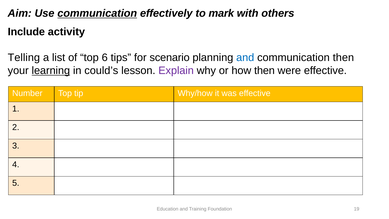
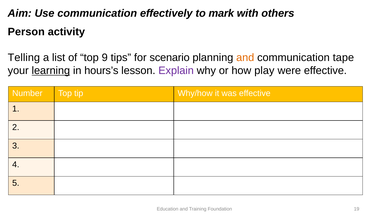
communication at (97, 13) underline: present -> none
Include: Include -> Person
6: 6 -> 9
and at (245, 58) colour: blue -> orange
communication then: then -> tape
could’s: could’s -> hours’s
how then: then -> play
